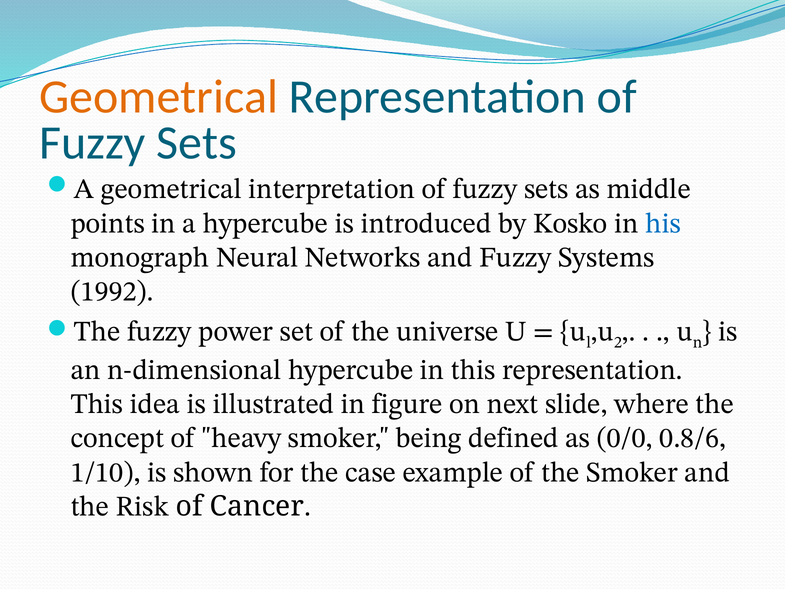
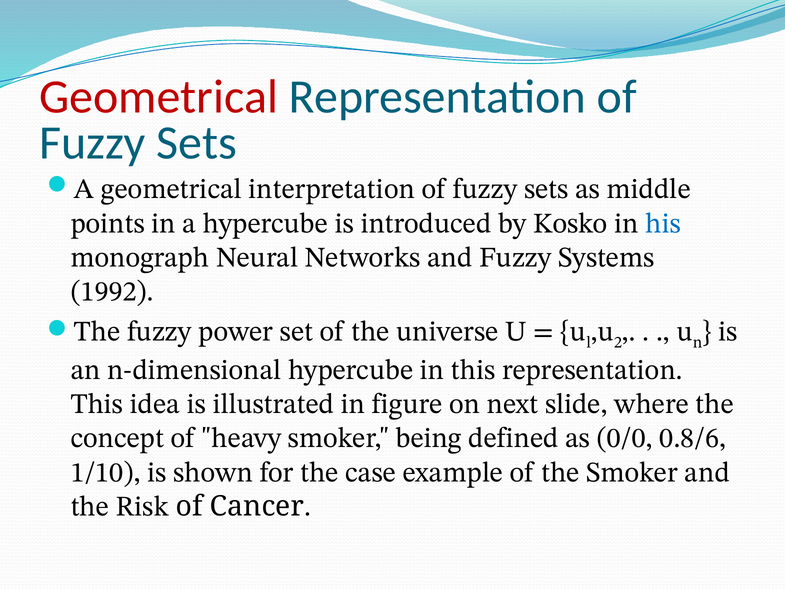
Geometrical at (159, 97) colour: orange -> red
